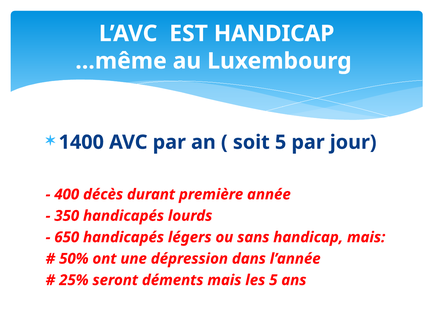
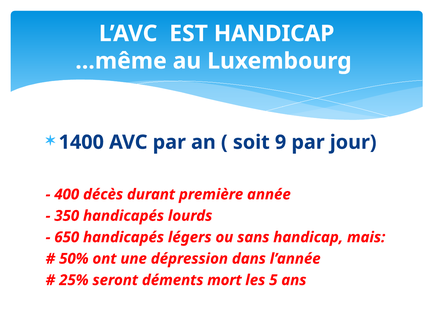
soit 5: 5 -> 9
déments mais: mais -> mort
